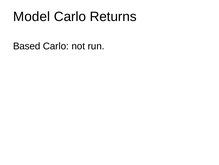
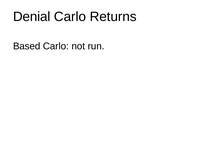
Model: Model -> Denial
